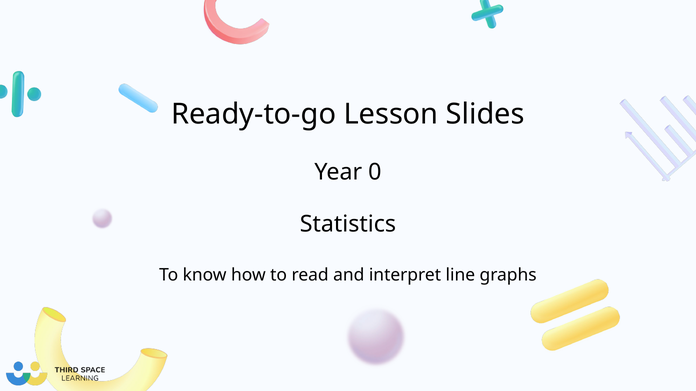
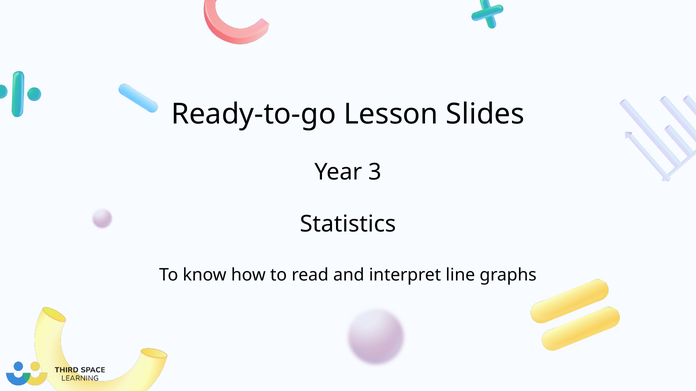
0: 0 -> 3
